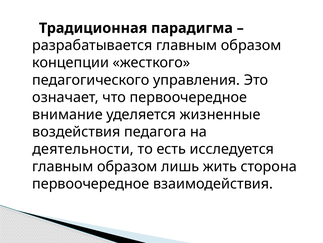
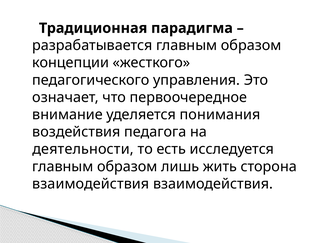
жизненные: жизненные -> понимания
первоочередное at (91, 183): первоочередное -> взаимодействия
